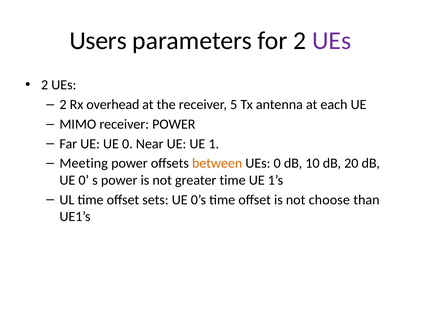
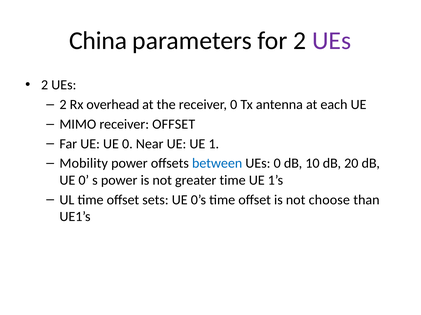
Users: Users -> China
receiver 5: 5 -> 0
receiver POWER: POWER -> OFFSET
Meeting: Meeting -> Mobility
between colour: orange -> blue
